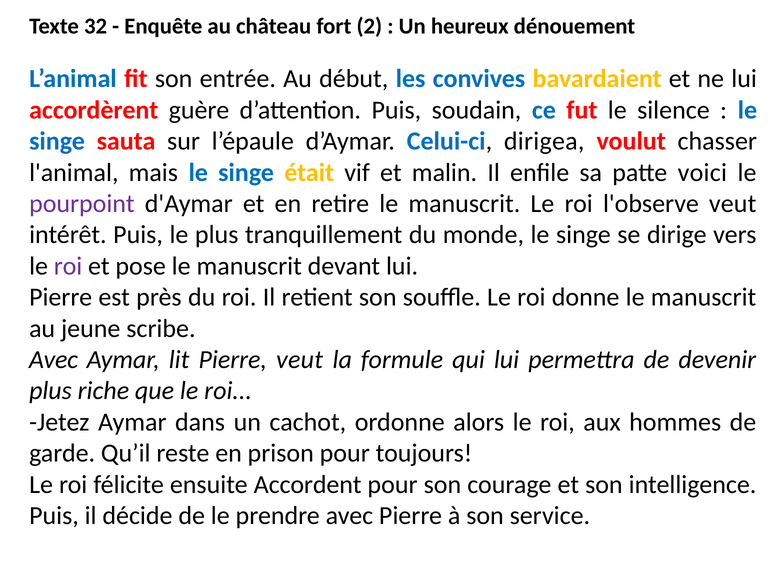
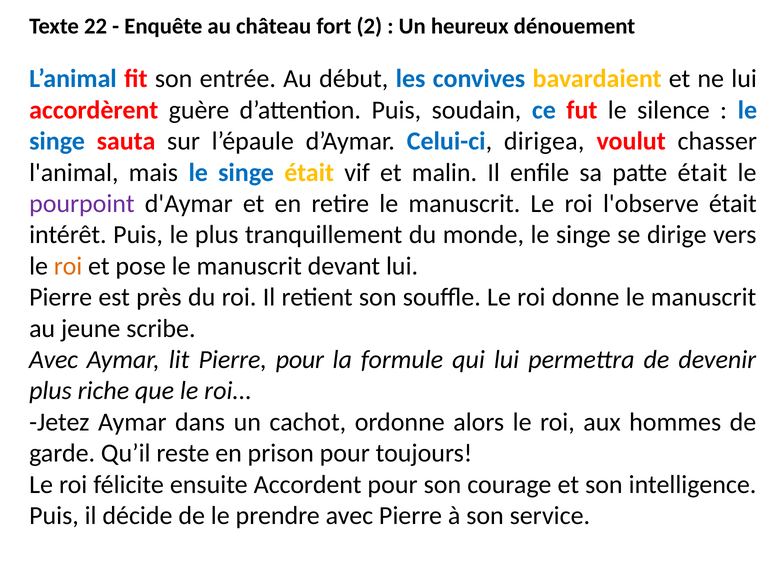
32: 32 -> 22
patte voici: voici -> était
l'observe veut: veut -> était
roi at (68, 266) colour: purple -> orange
Pierre veut: veut -> pour
